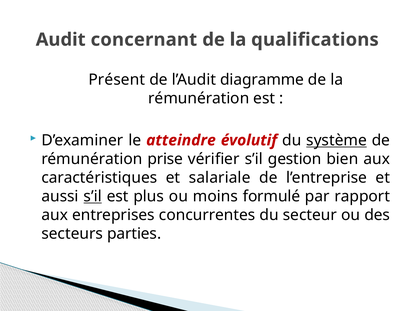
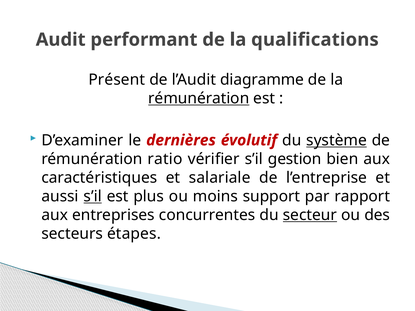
concernant: concernant -> performant
rémunération at (199, 98) underline: none -> present
atteindre: atteindre -> dernières
prise: prise -> ratio
formulé: formulé -> support
secteur underline: none -> present
parties: parties -> étapes
